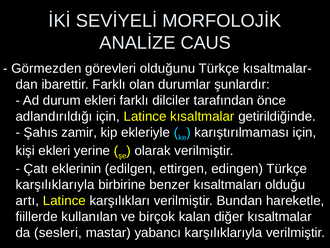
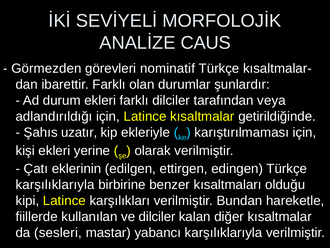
olduğunu: olduğunu -> nominatif
önce: önce -> veya
zamir: zamir -> uzatır
artı: artı -> kipi
ve birçok: birçok -> dilciler
